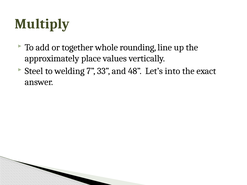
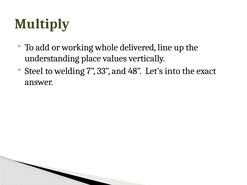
together: together -> working
rounding: rounding -> delivered
approximately: approximately -> understanding
